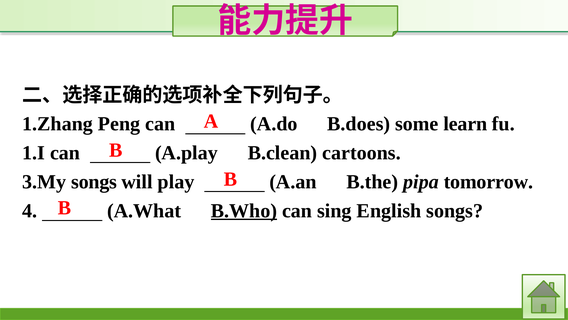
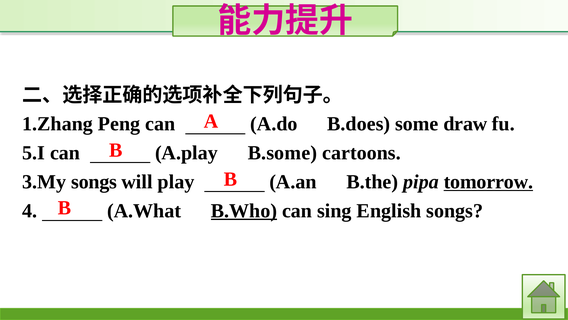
learn: learn -> draw
1.I: 1.I -> 5.I
B.clean: B.clean -> B.some
tomorrow underline: none -> present
